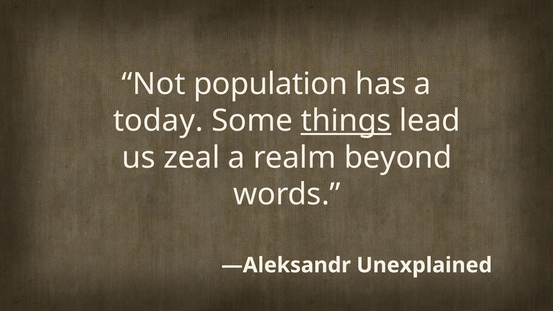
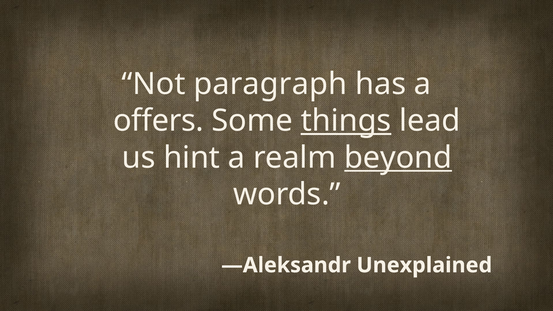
population: population -> paragraph
today: today -> offers
zeal: zeal -> hint
beyond underline: none -> present
